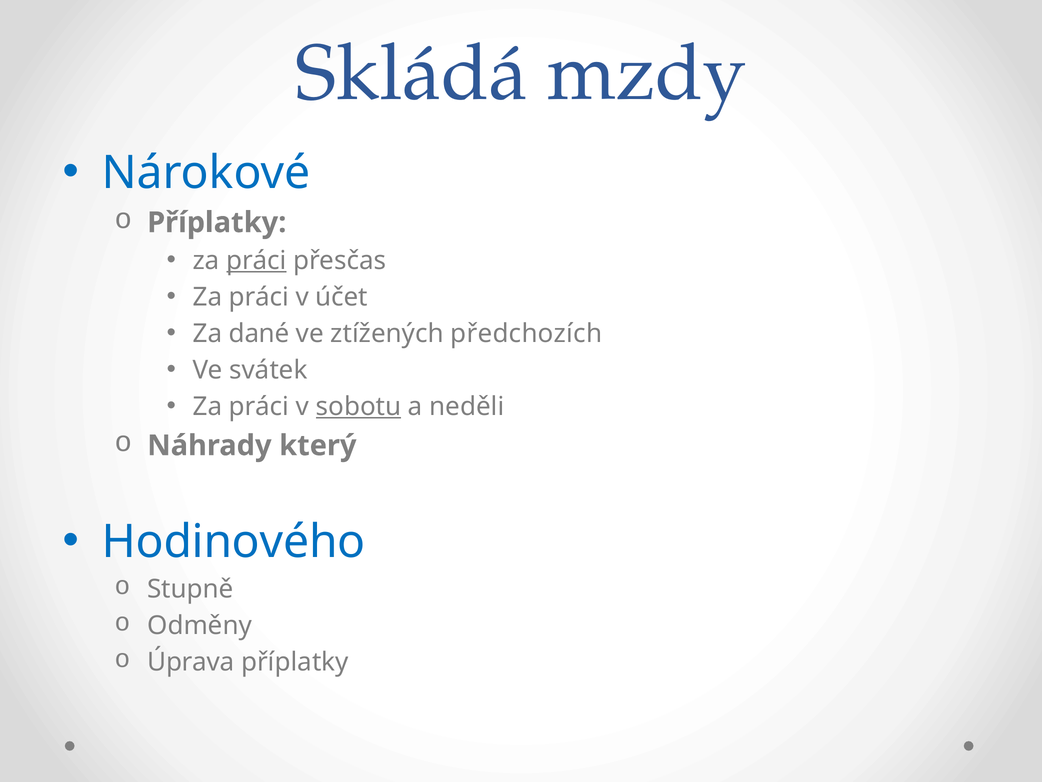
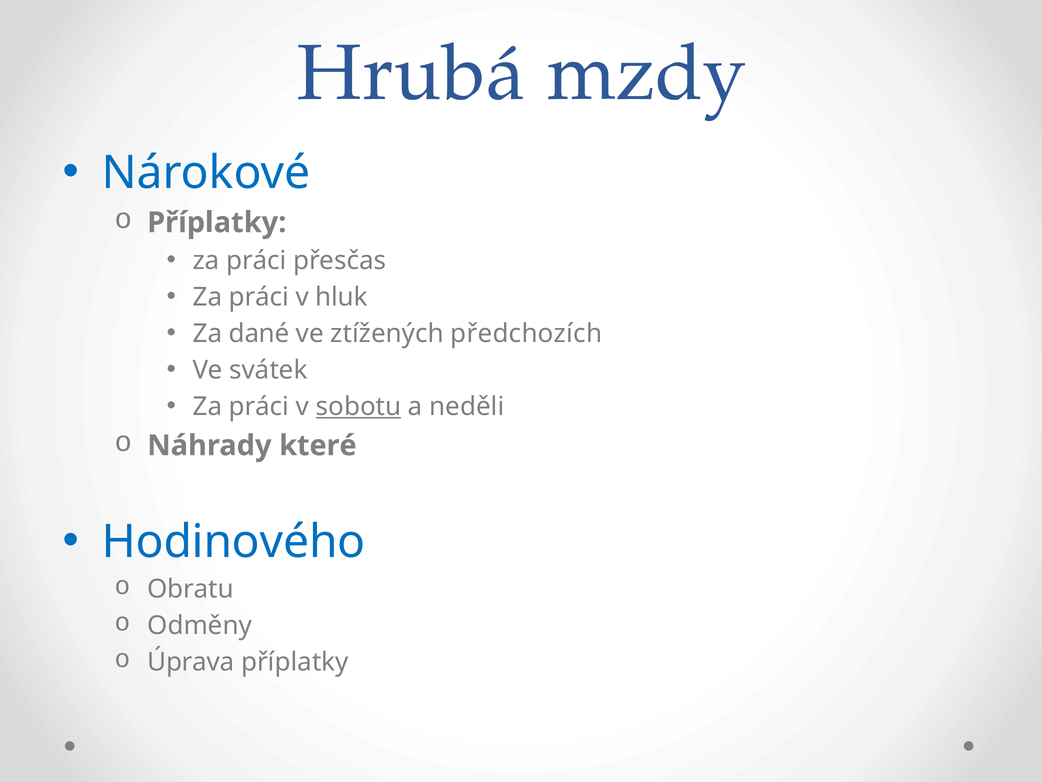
Skládá: Skládá -> Hrubá
práci at (256, 260) underline: present -> none
účet: účet -> hluk
který: který -> které
Stupně: Stupně -> Obratu
